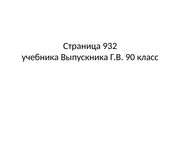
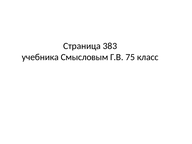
932: 932 -> 383
Выпускника: Выпускника -> Смысловым
90: 90 -> 75
